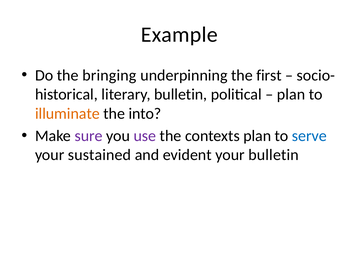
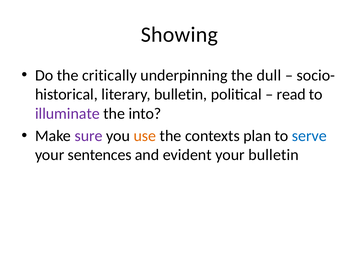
Example: Example -> Showing
bringing: bringing -> critically
first: first -> dull
plan at (291, 94): plan -> read
illuminate colour: orange -> purple
use colour: purple -> orange
sustained: sustained -> sentences
